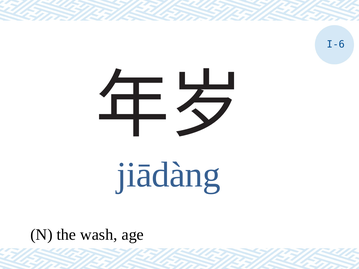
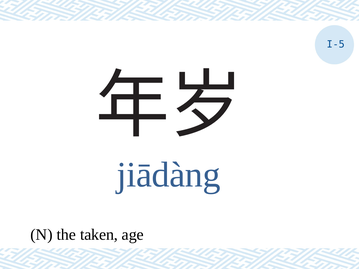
I-6: I-6 -> I-5
wash: wash -> taken
